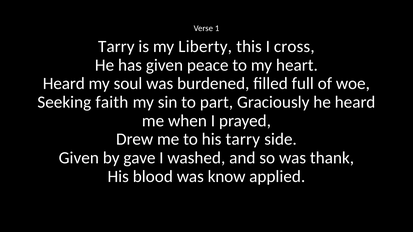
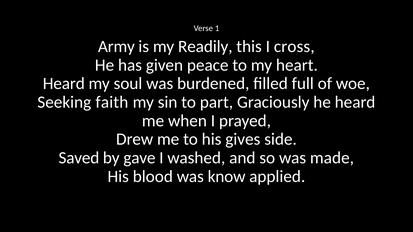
Tarry at (116, 47): Tarry -> Army
Liberty: Liberty -> Readily
his tarry: tarry -> gives
Given at (79, 158): Given -> Saved
thank: thank -> made
